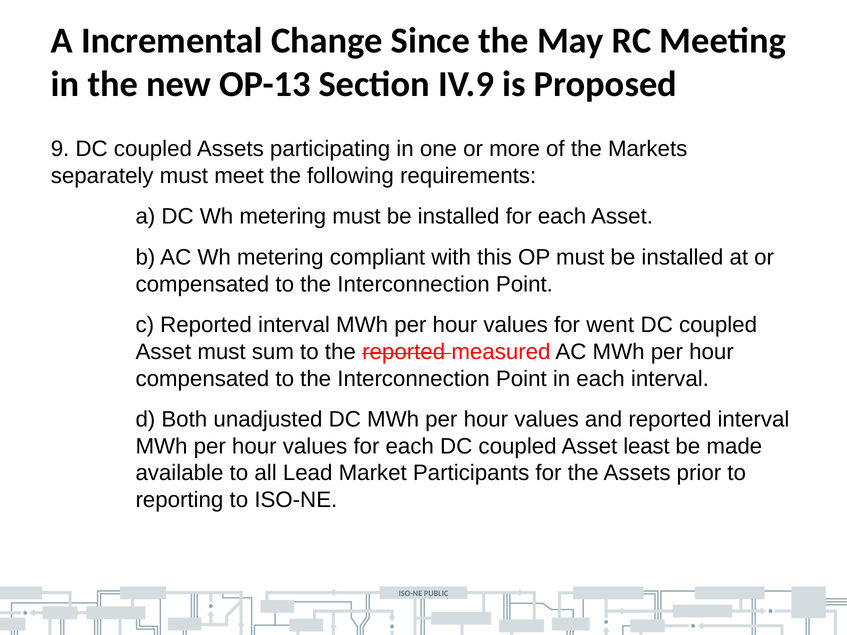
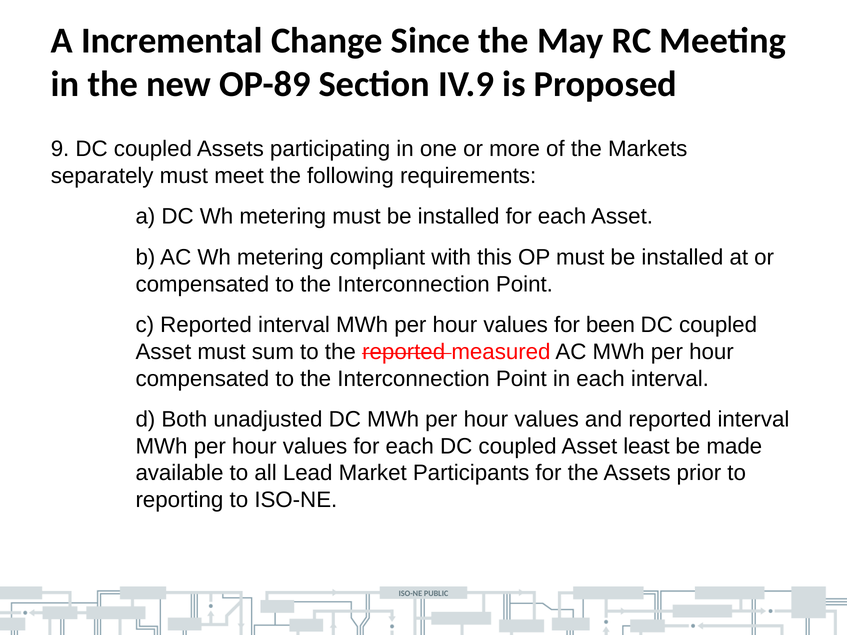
OP-13: OP-13 -> OP-89
went: went -> been
